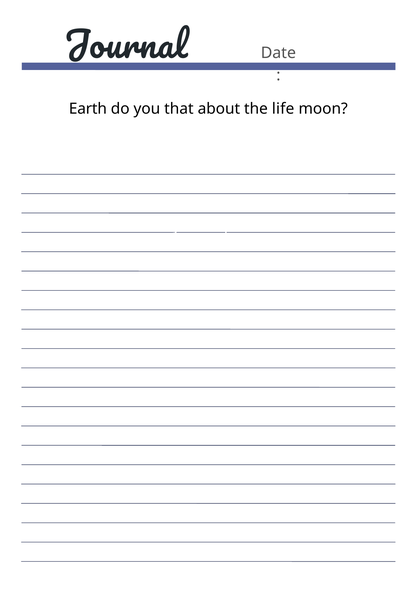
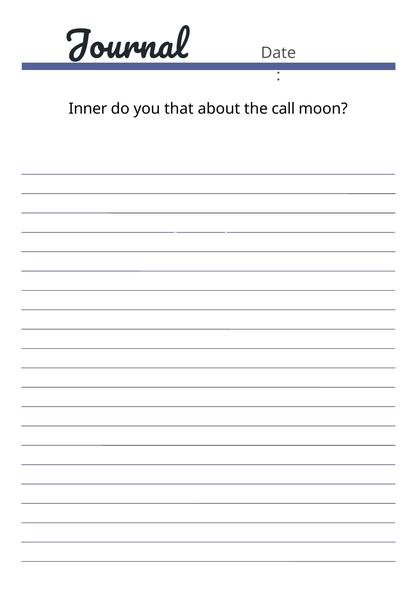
Earth: Earth -> Inner
life: life -> call
